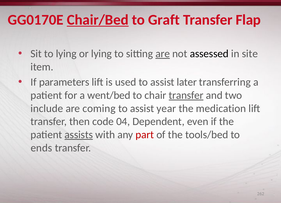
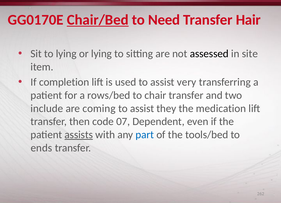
Graft: Graft -> Need
Flap: Flap -> Hair
are at (163, 54) underline: present -> none
parameters: parameters -> completion
later: later -> very
went/bed: went/bed -> rows/bed
transfer at (186, 95) underline: present -> none
year: year -> they
04: 04 -> 07
part colour: red -> blue
